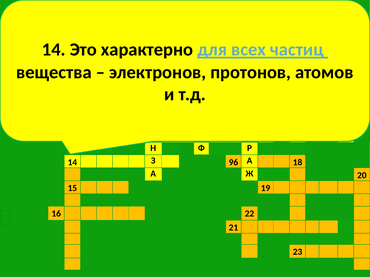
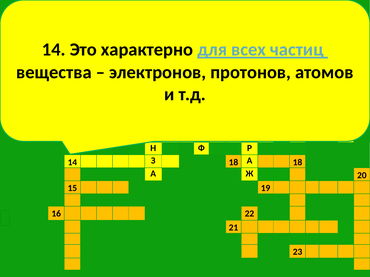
З 96: 96 -> 18
